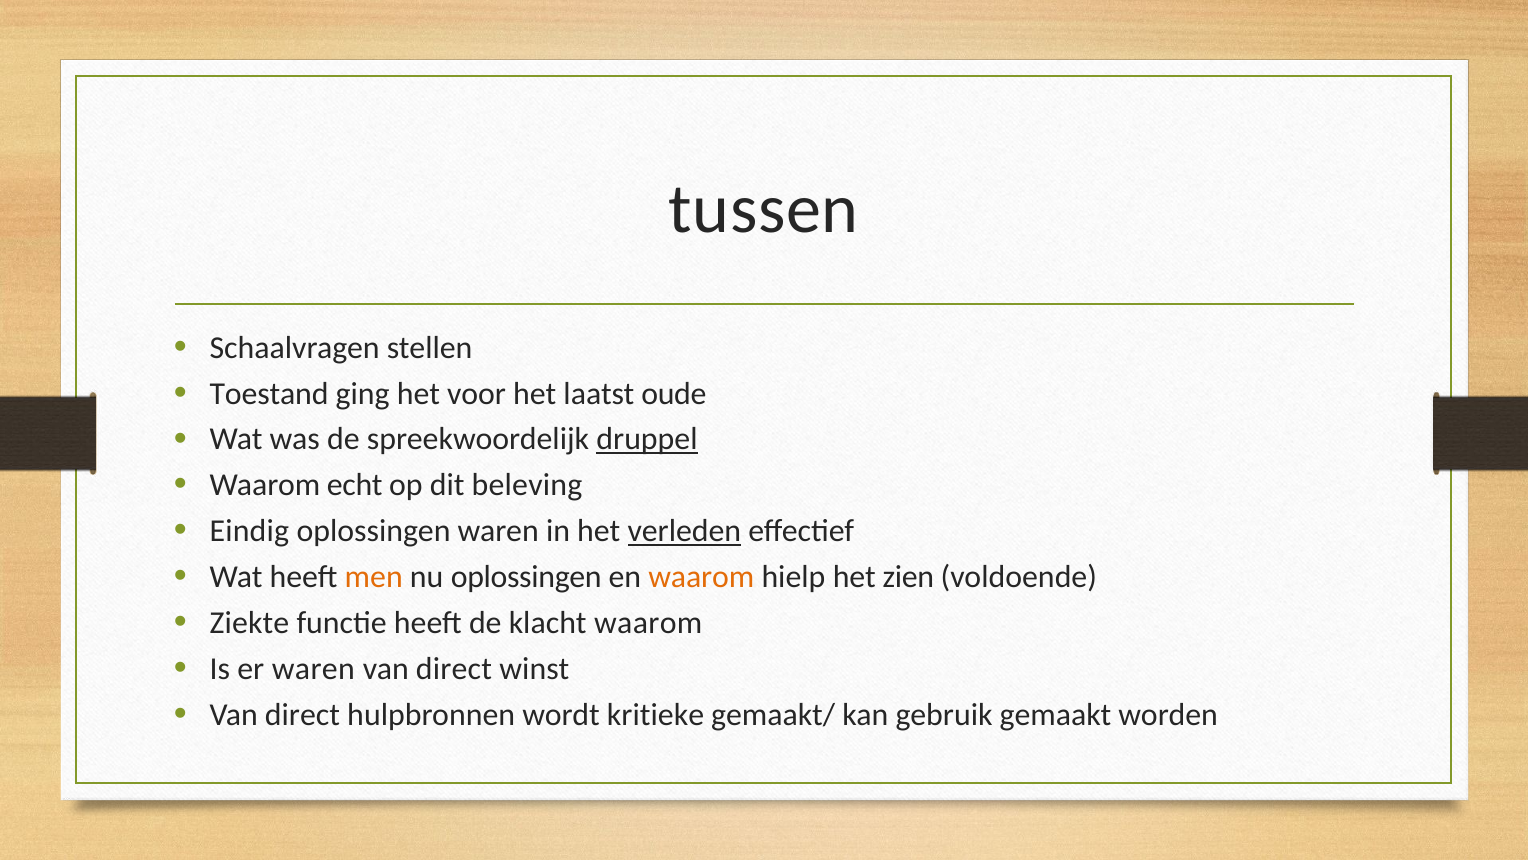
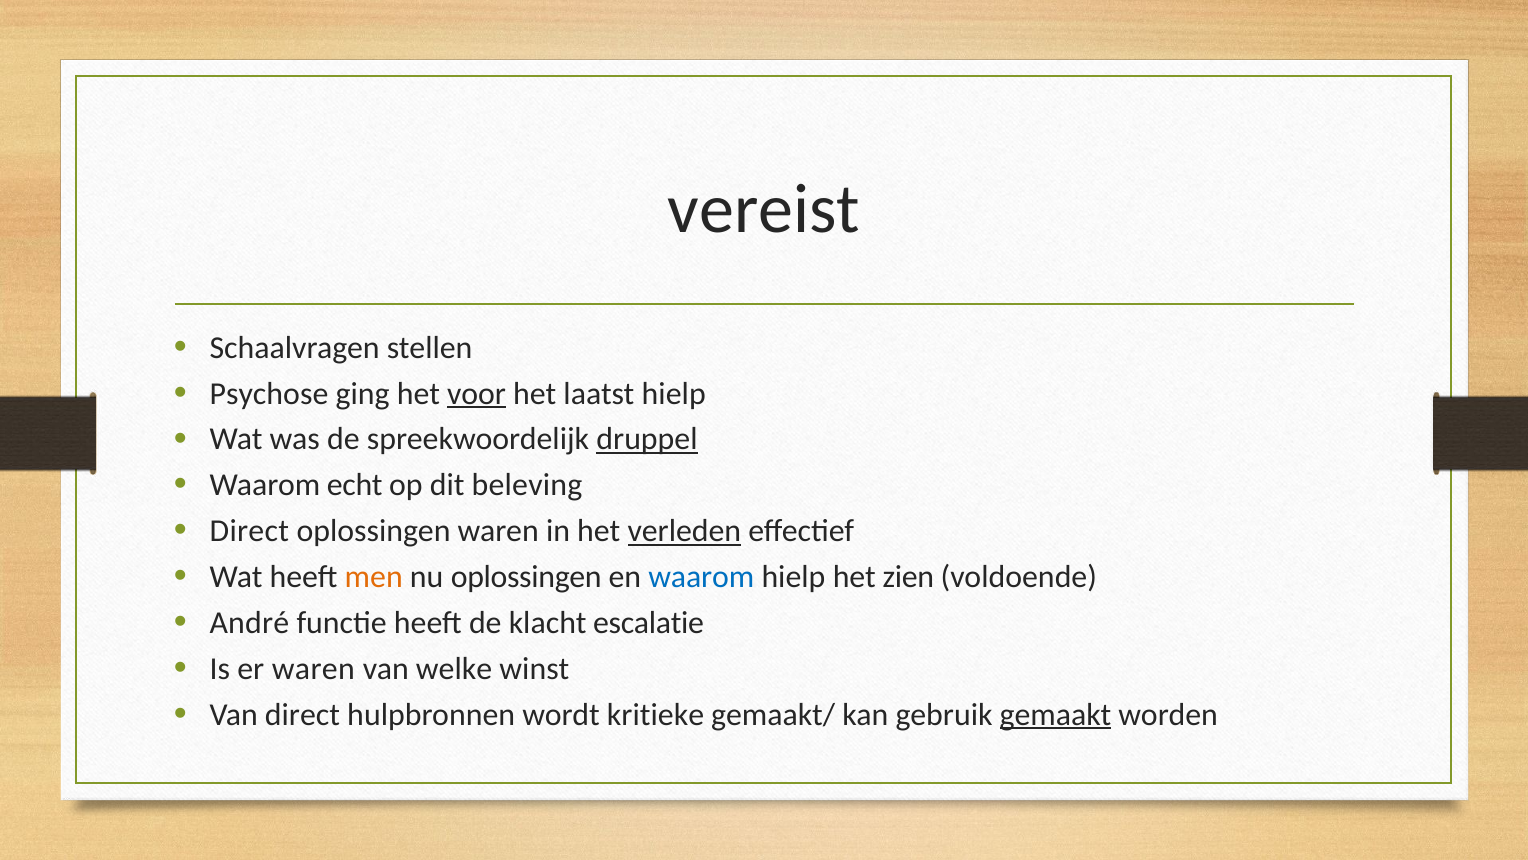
tussen: tussen -> vereist
Toestand: Toestand -> Psychose
voor underline: none -> present
laatst oude: oude -> hielp
Eindig at (249, 531): Eindig -> Direct
waarom at (701, 577) colour: orange -> blue
Ziekte: Ziekte -> André
klacht waarom: waarom -> escalatie
direct at (454, 668): direct -> welke
gemaakt underline: none -> present
